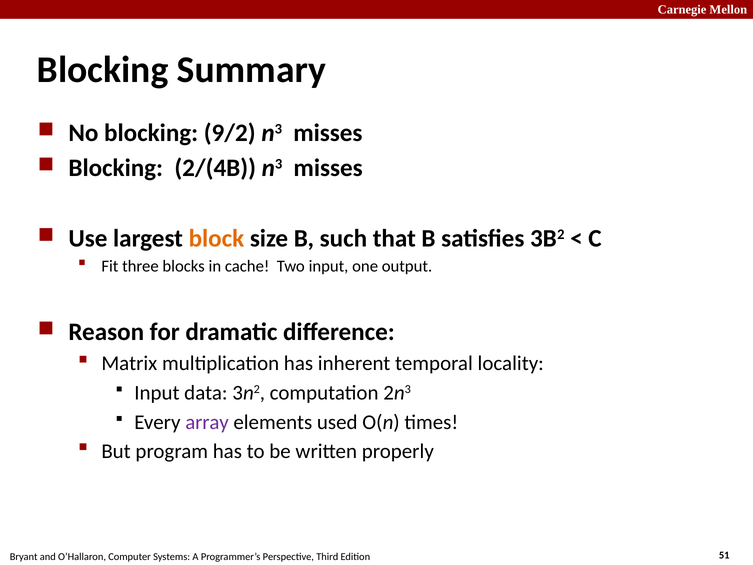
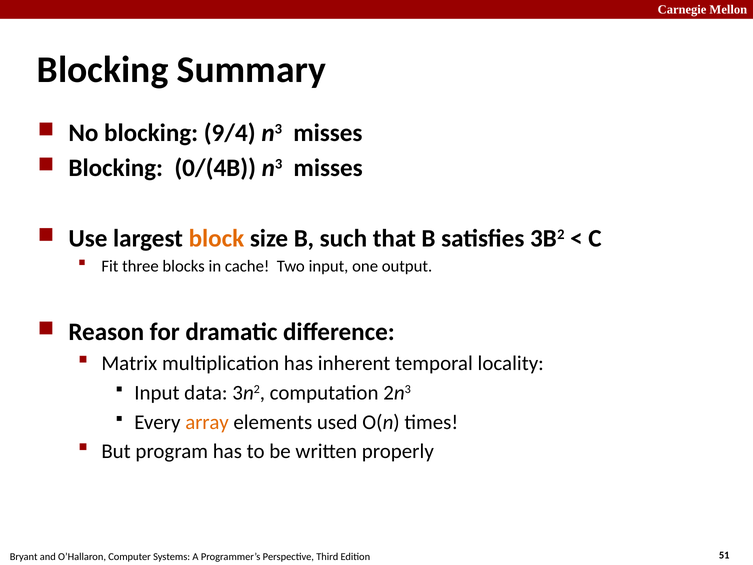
9/2: 9/2 -> 9/4
2/(4B: 2/(4B -> 0/(4B
array colour: purple -> orange
